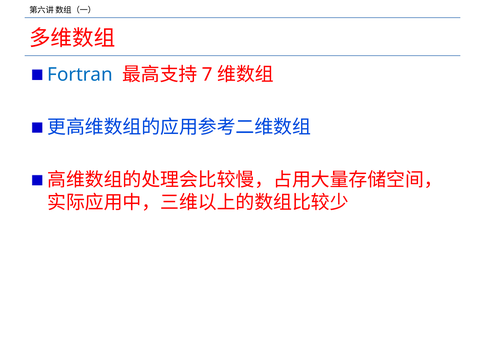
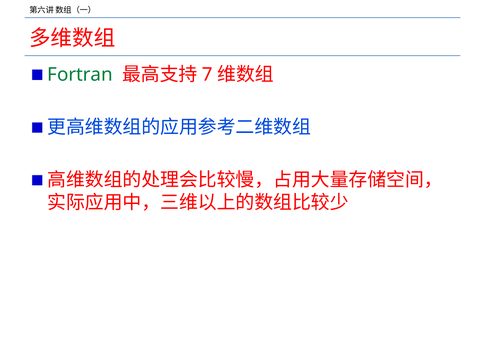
Fortran colour: blue -> green
